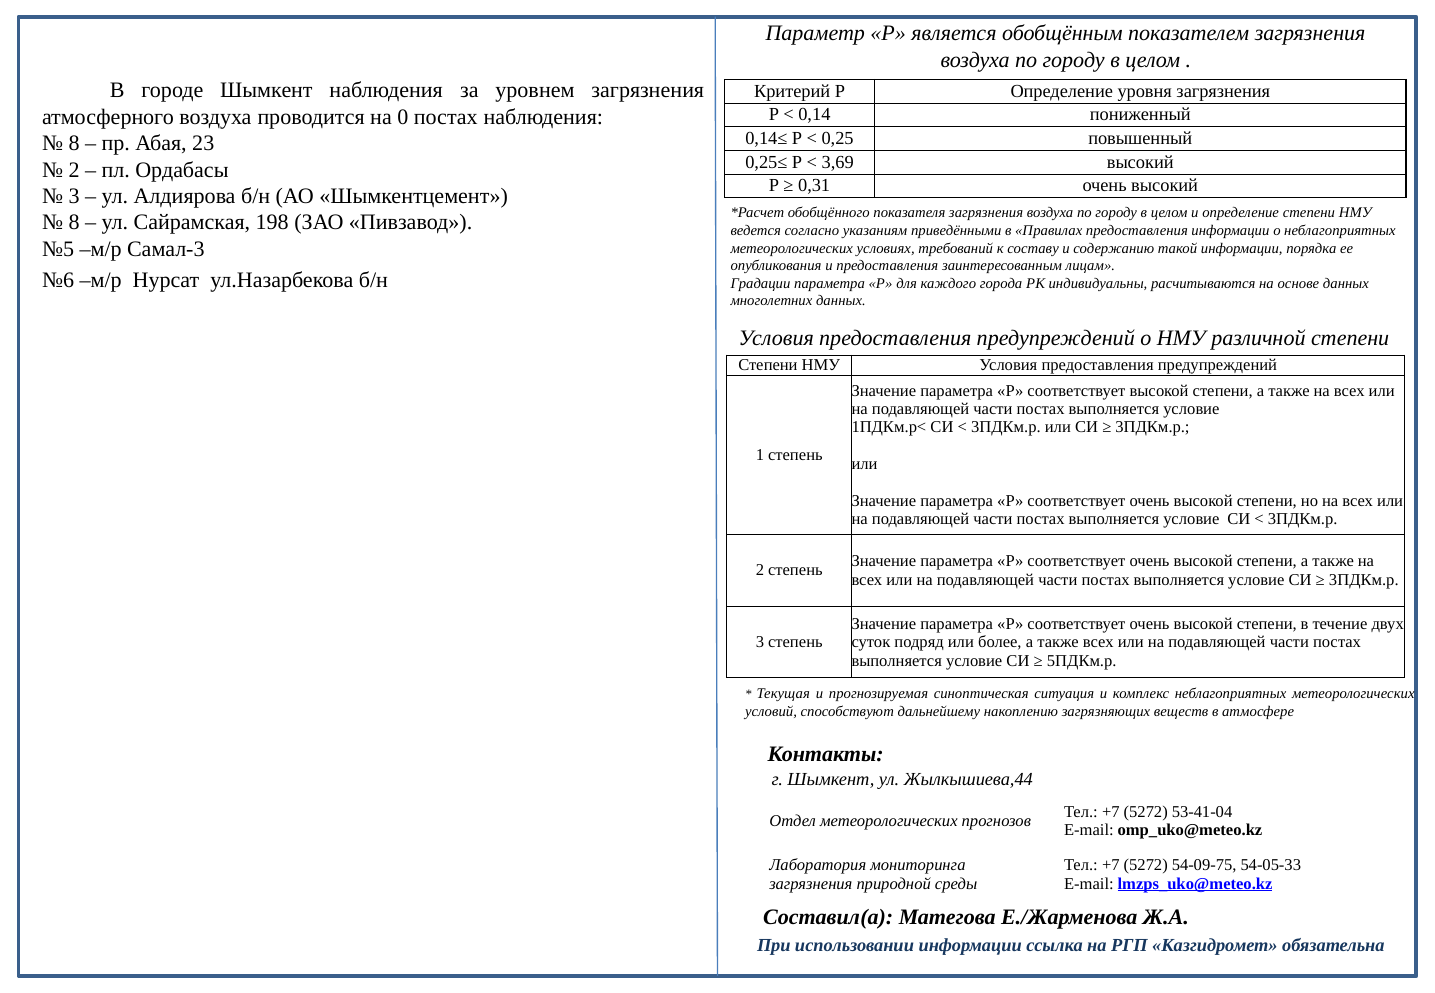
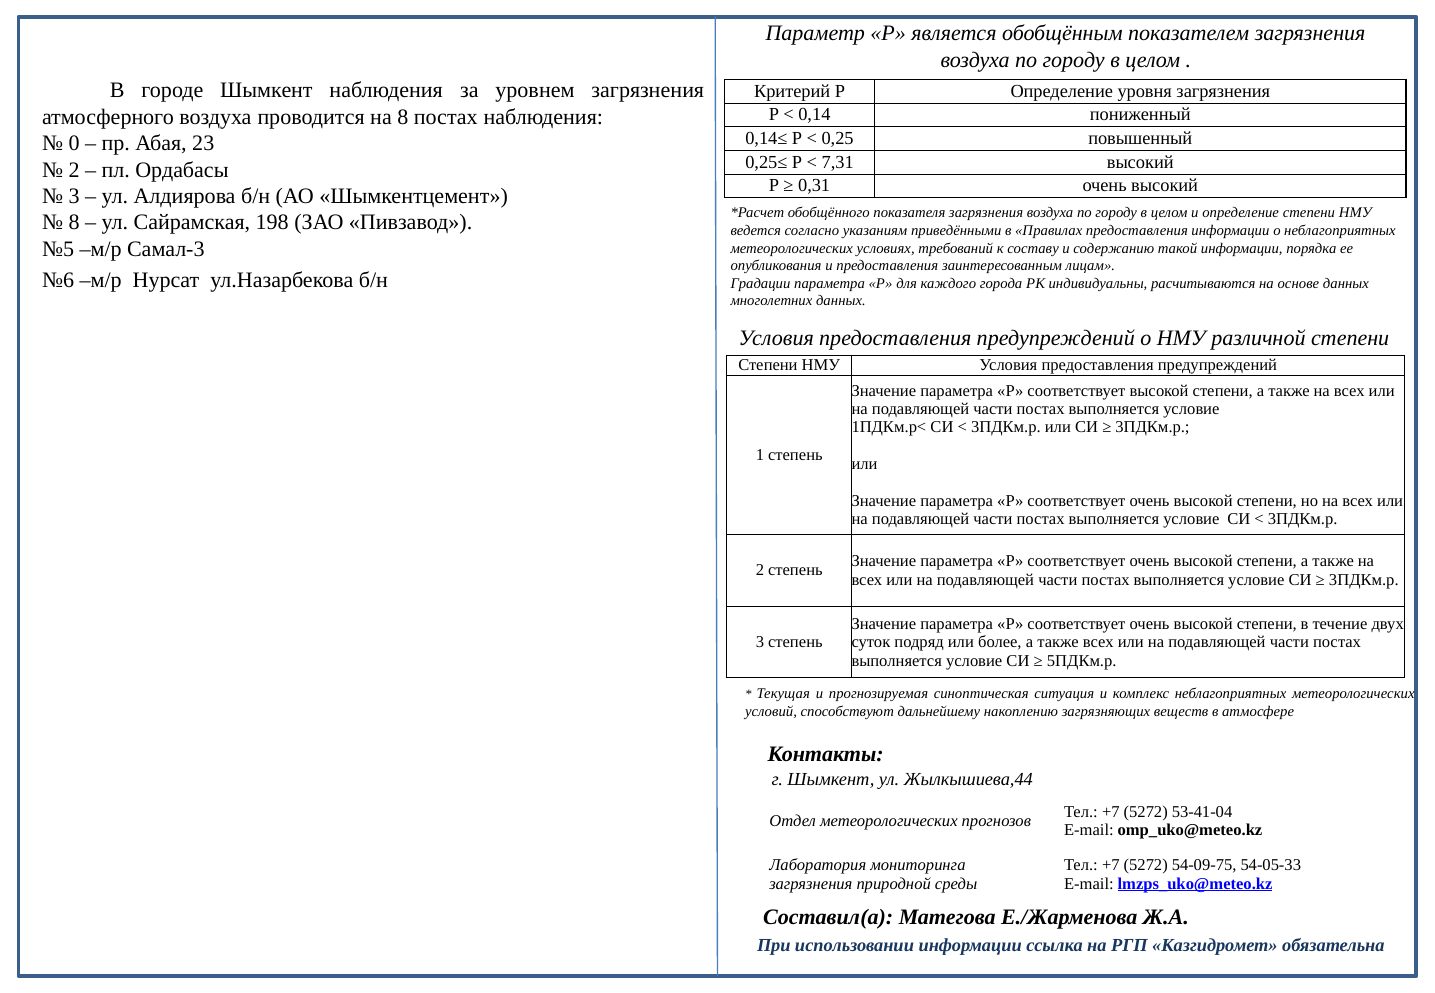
на 0: 0 -> 8
8 at (74, 143): 8 -> 0
3,69: 3,69 -> 7,31
